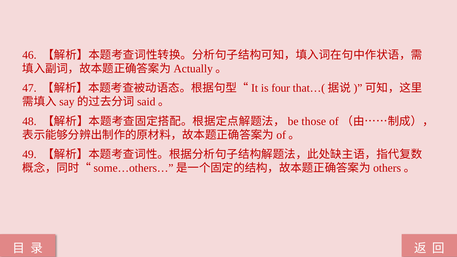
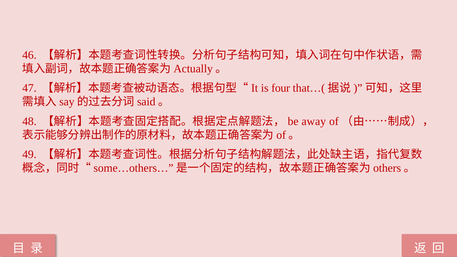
those: those -> away
